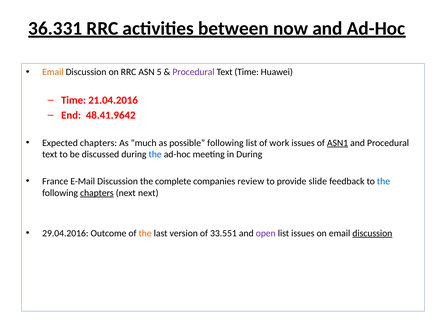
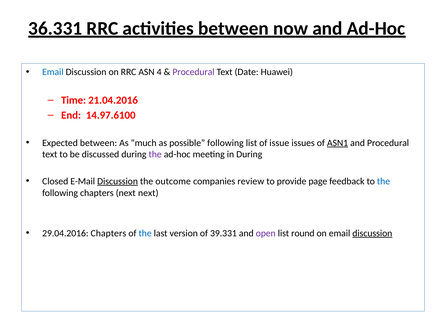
Email at (53, 72) colour: orange -> blue
5: 5 -> 4
Text Time: Time -> Date
48.41.9642: 48.41.9642 -> 14.97.6100
Expected chapters: chapters -> between
work: work -> issue
the at (155, 154) colour: blue -> purple
France: France -> Closed
Discussion at (118, 181) underline: none -> present
complete: complete -> outcome
slide: slide -> page
chapters at (97, 193) underline: present -> none
29.04.2016 Outcome: Outcome -> Chapters
the at (145, 233) colour: orange -> blue
33.551: 33.551 -> 39.331
list issues: issues -> round
